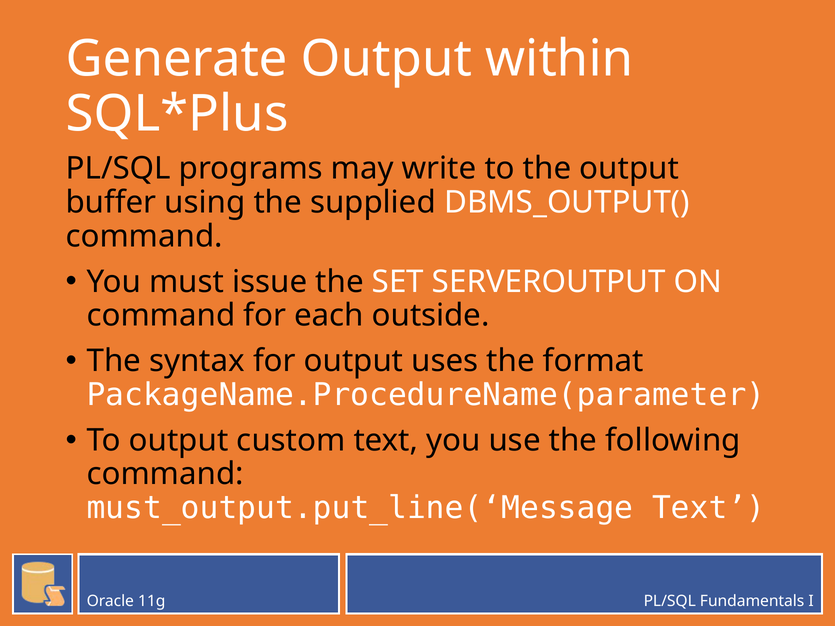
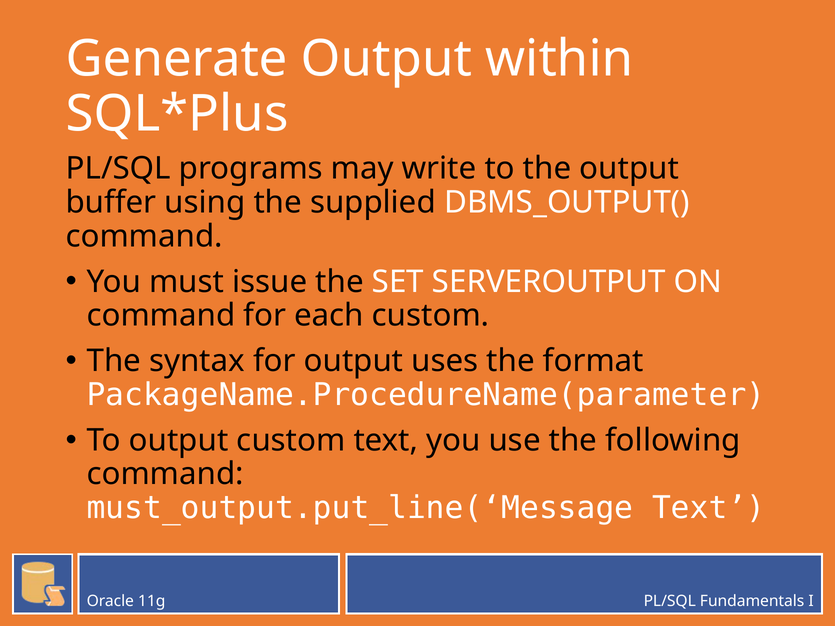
each outside: outside -> custom
